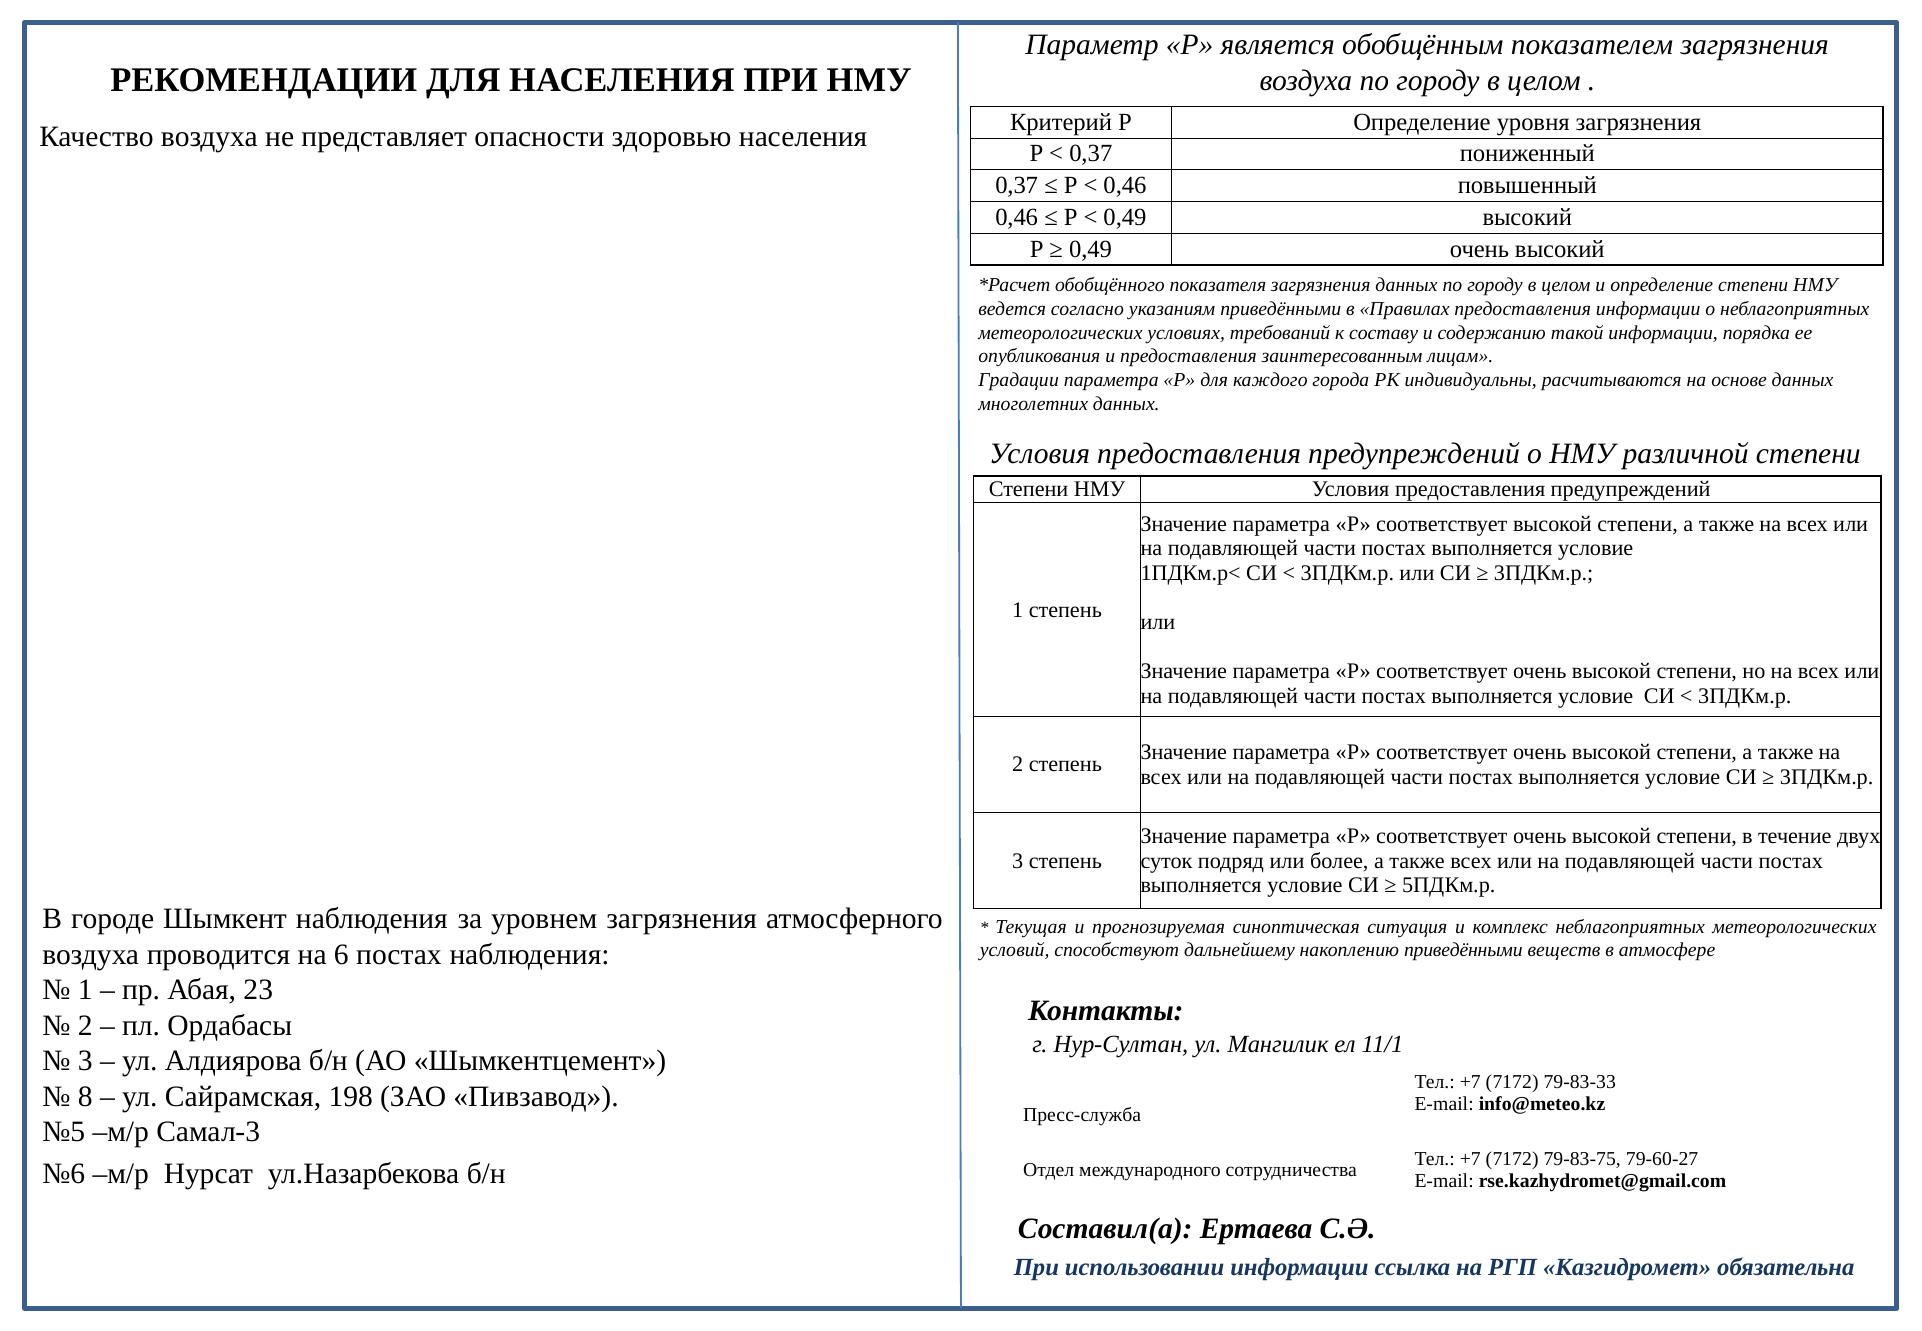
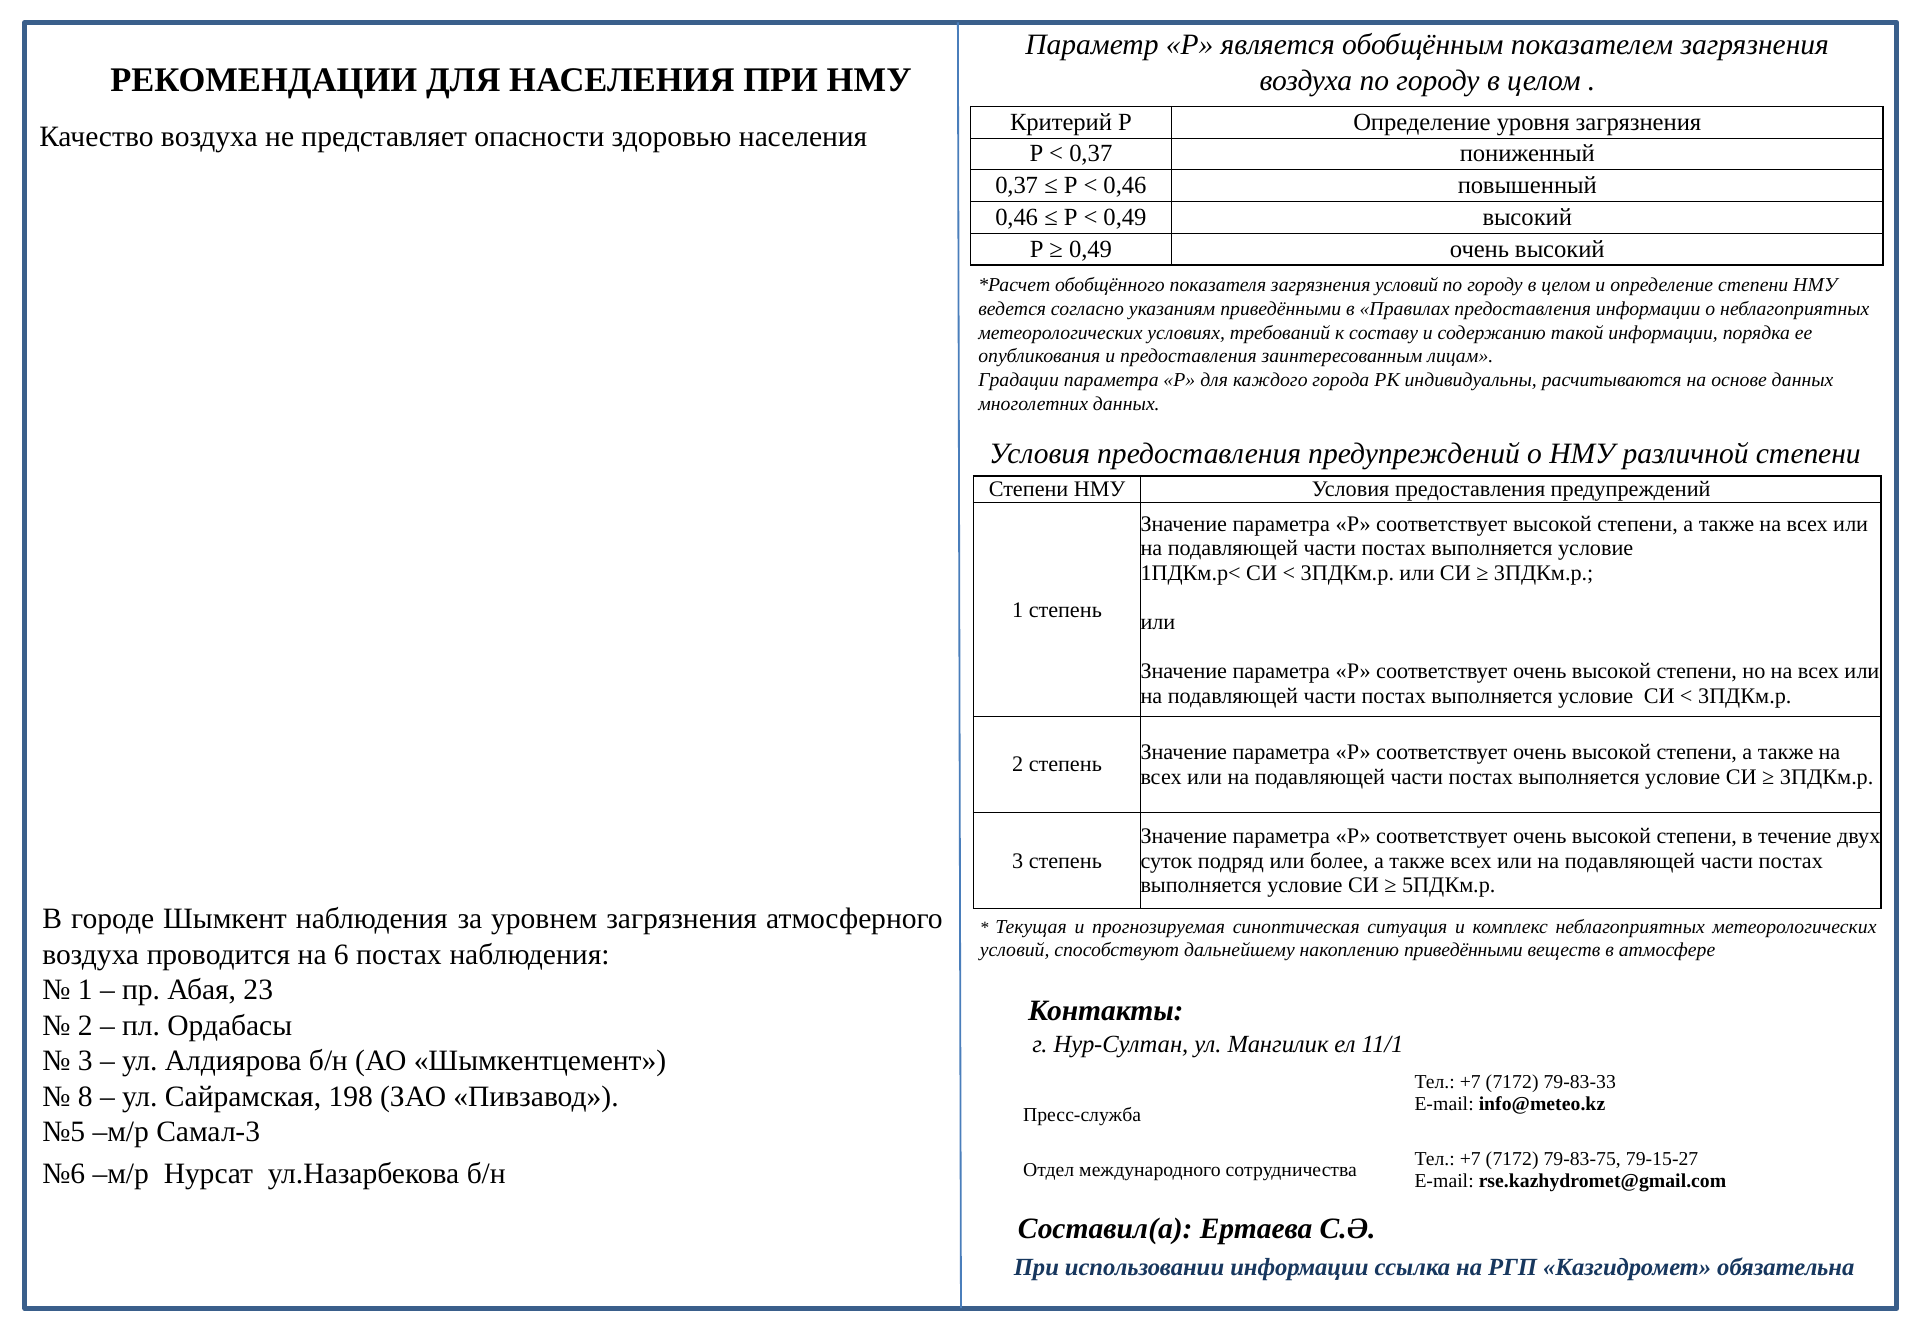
загрязнения данных: данных -> условий
79-60-27: 79-60-27 -> 79-15-27
